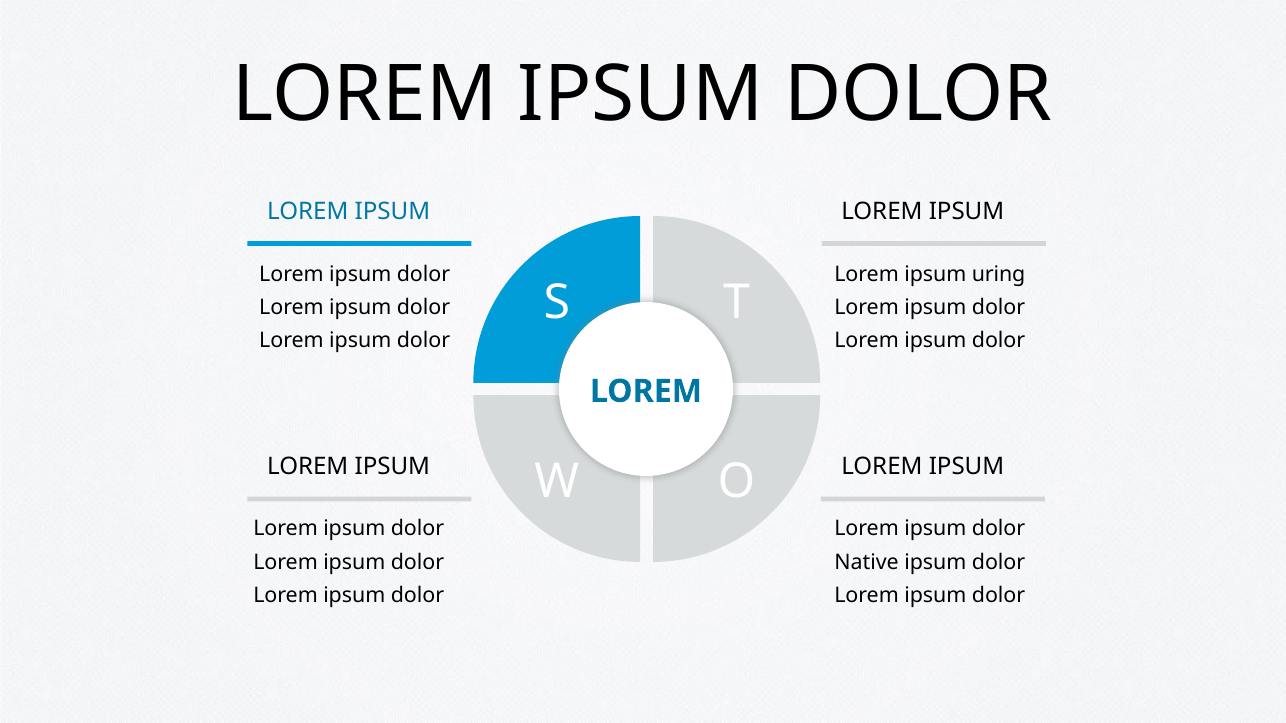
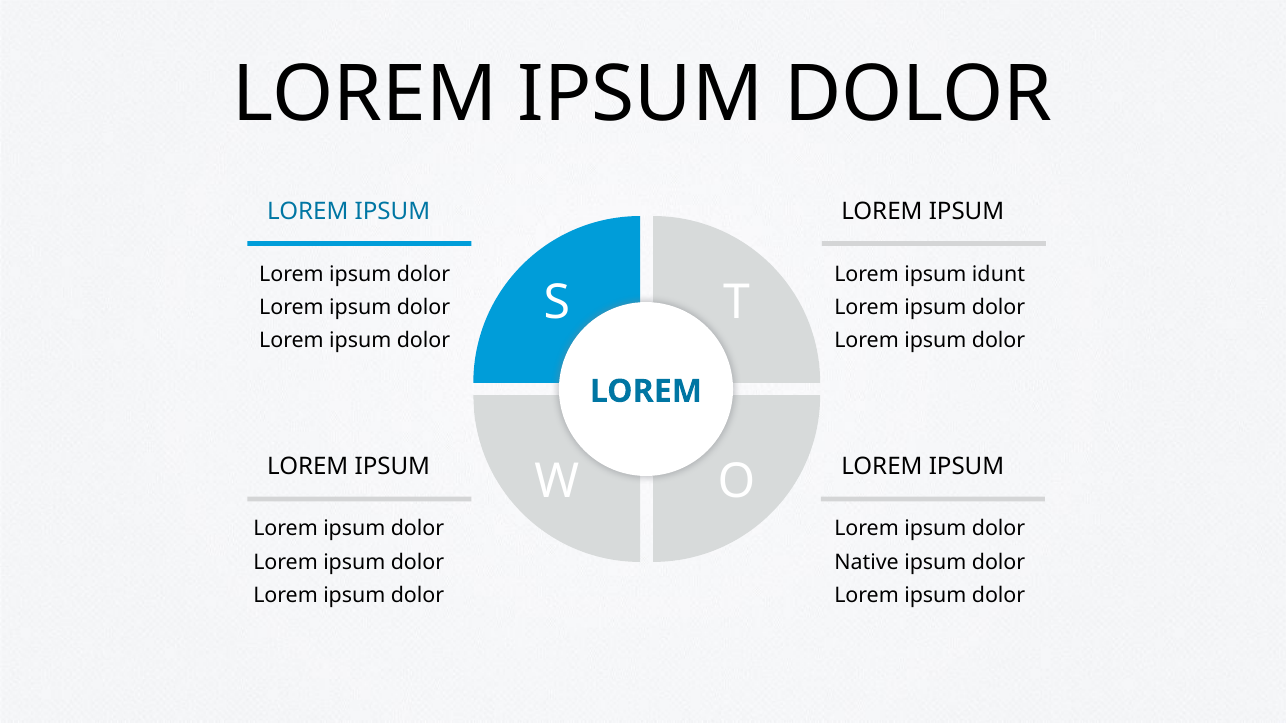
uring: uring -> idunt
